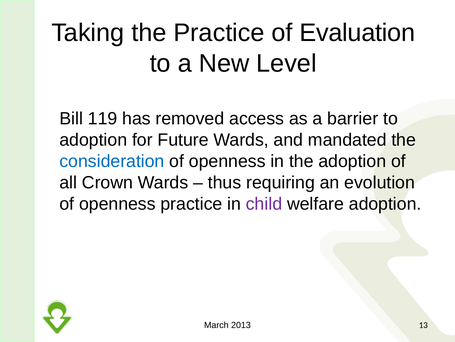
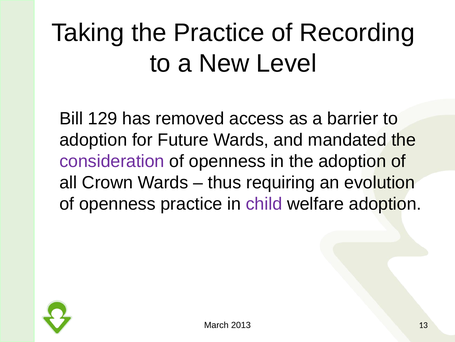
Evaluation: Evaluation -> Recording
119: 119 -> 129
consideration colour: blue -> purple
